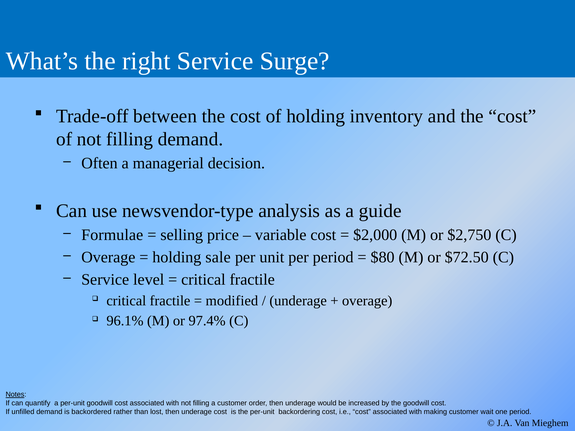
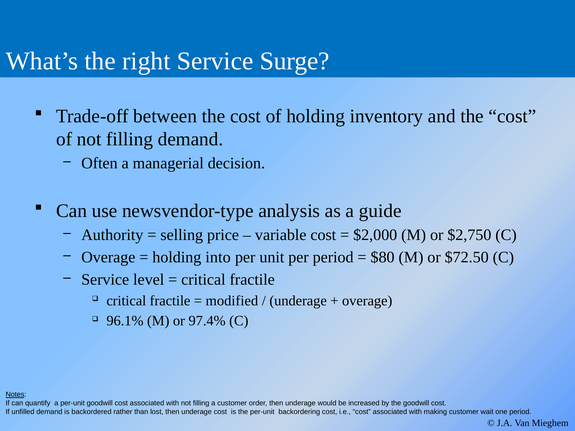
Formulae: Formulae -> Authority
sale: sale -> into
